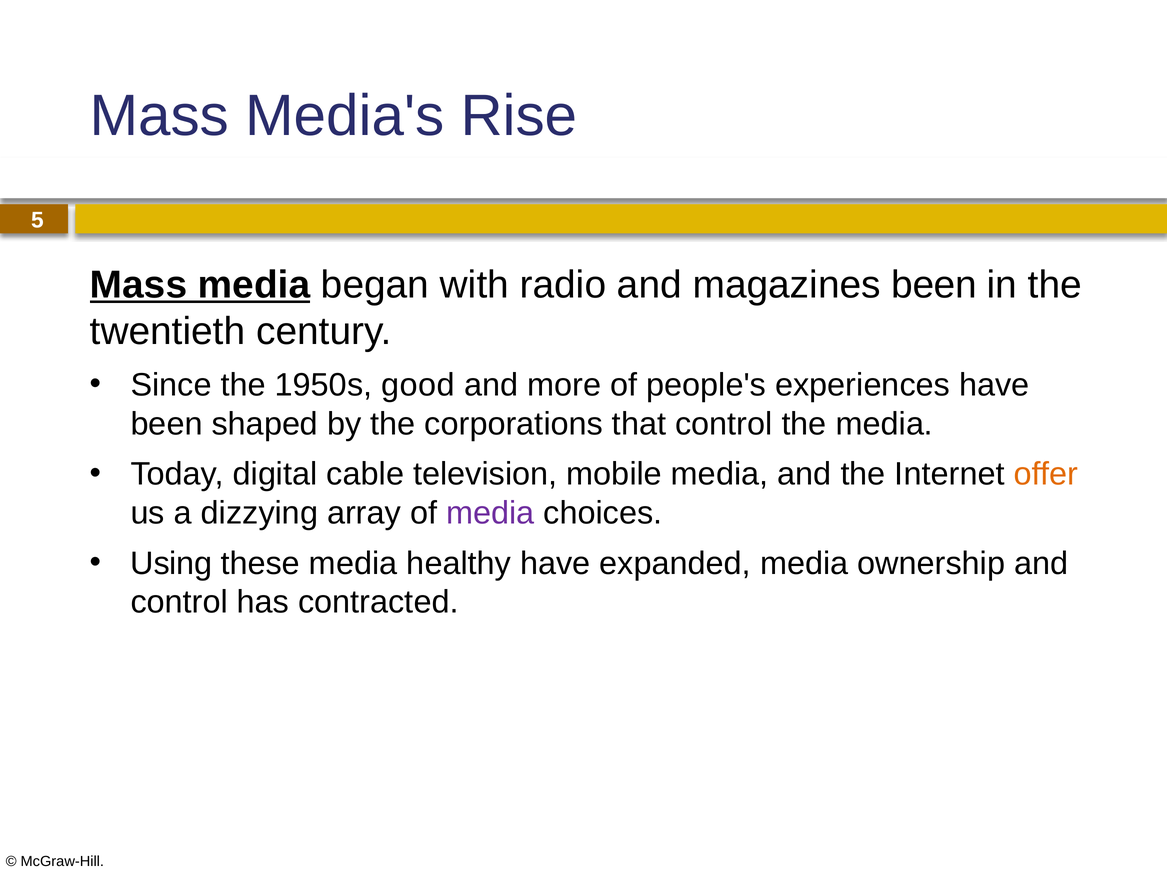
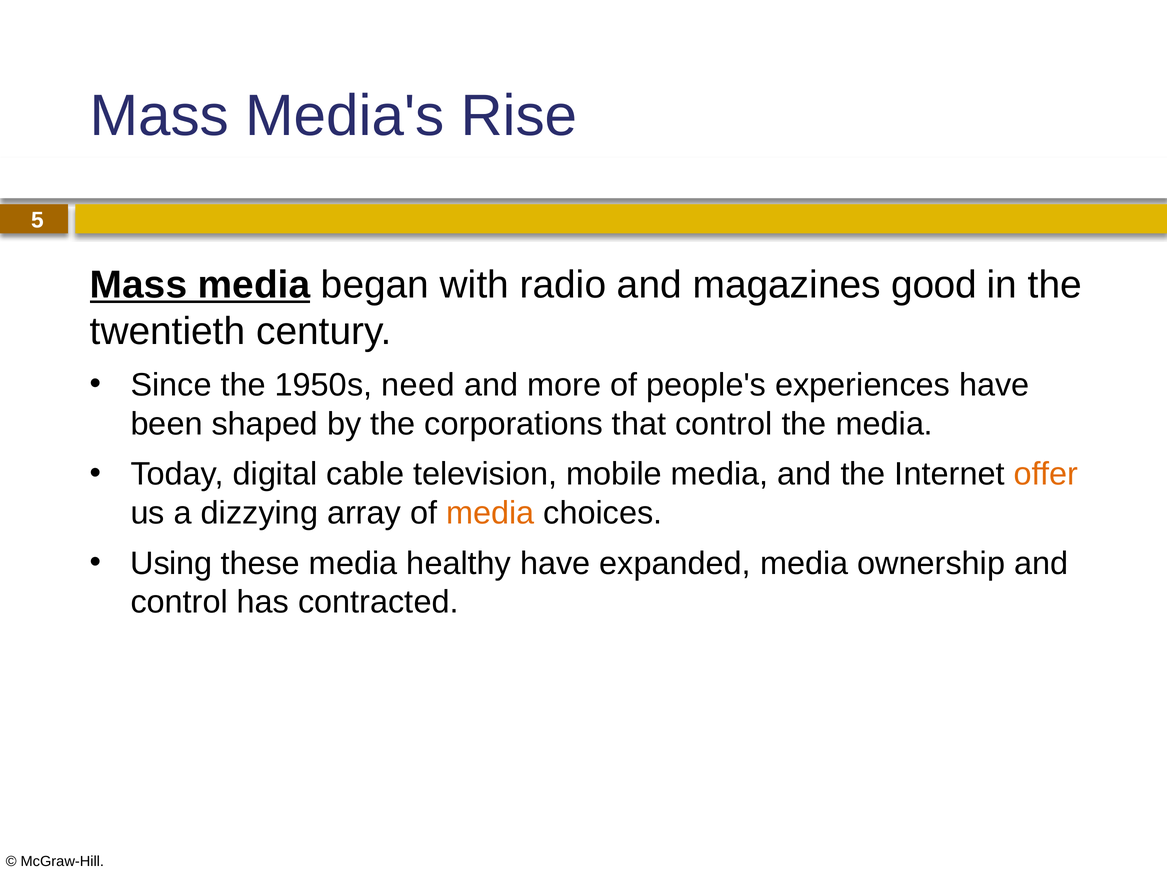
magazines been: been -> good
good: good -> need
media at (490, 513) colour: purple -> orange
